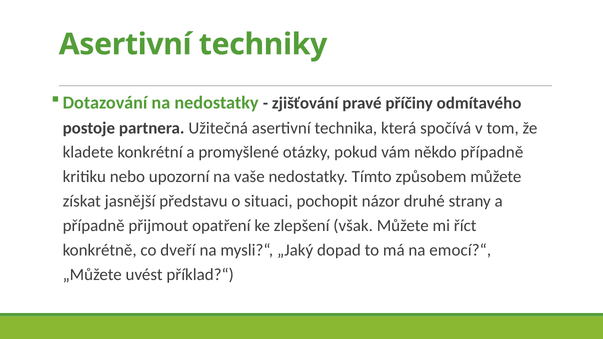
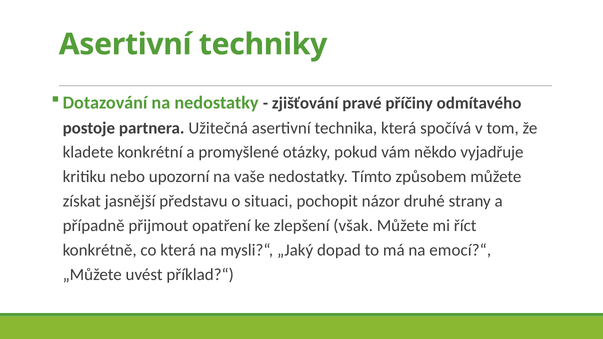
někdo případně: případně -> vyjadřuje
co dveří: dveří -> která
